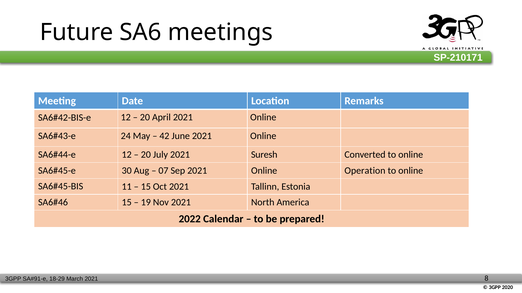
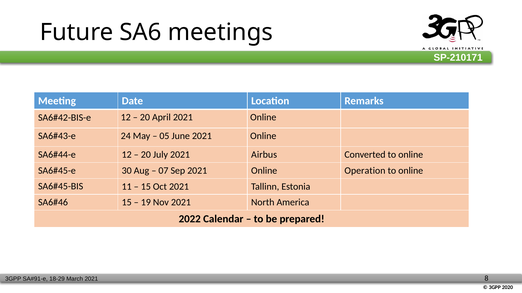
42: 42 -> 05
Suresh: Suresh -> Airbus
